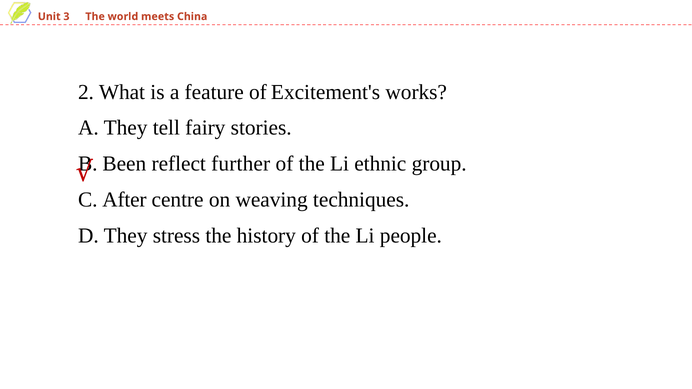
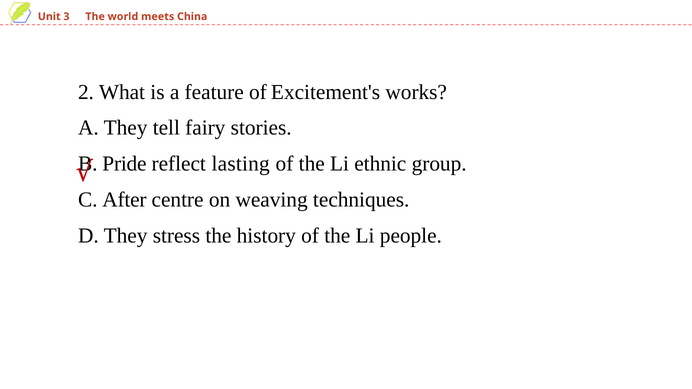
Been: Been -> Pride
further: further -> lasting
